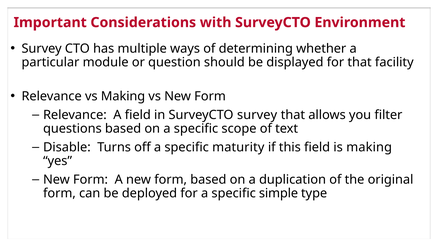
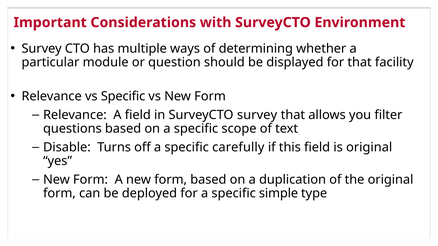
vs Making: Making -> Specific
maturity: maturity -> carefully
is making: making -> original
